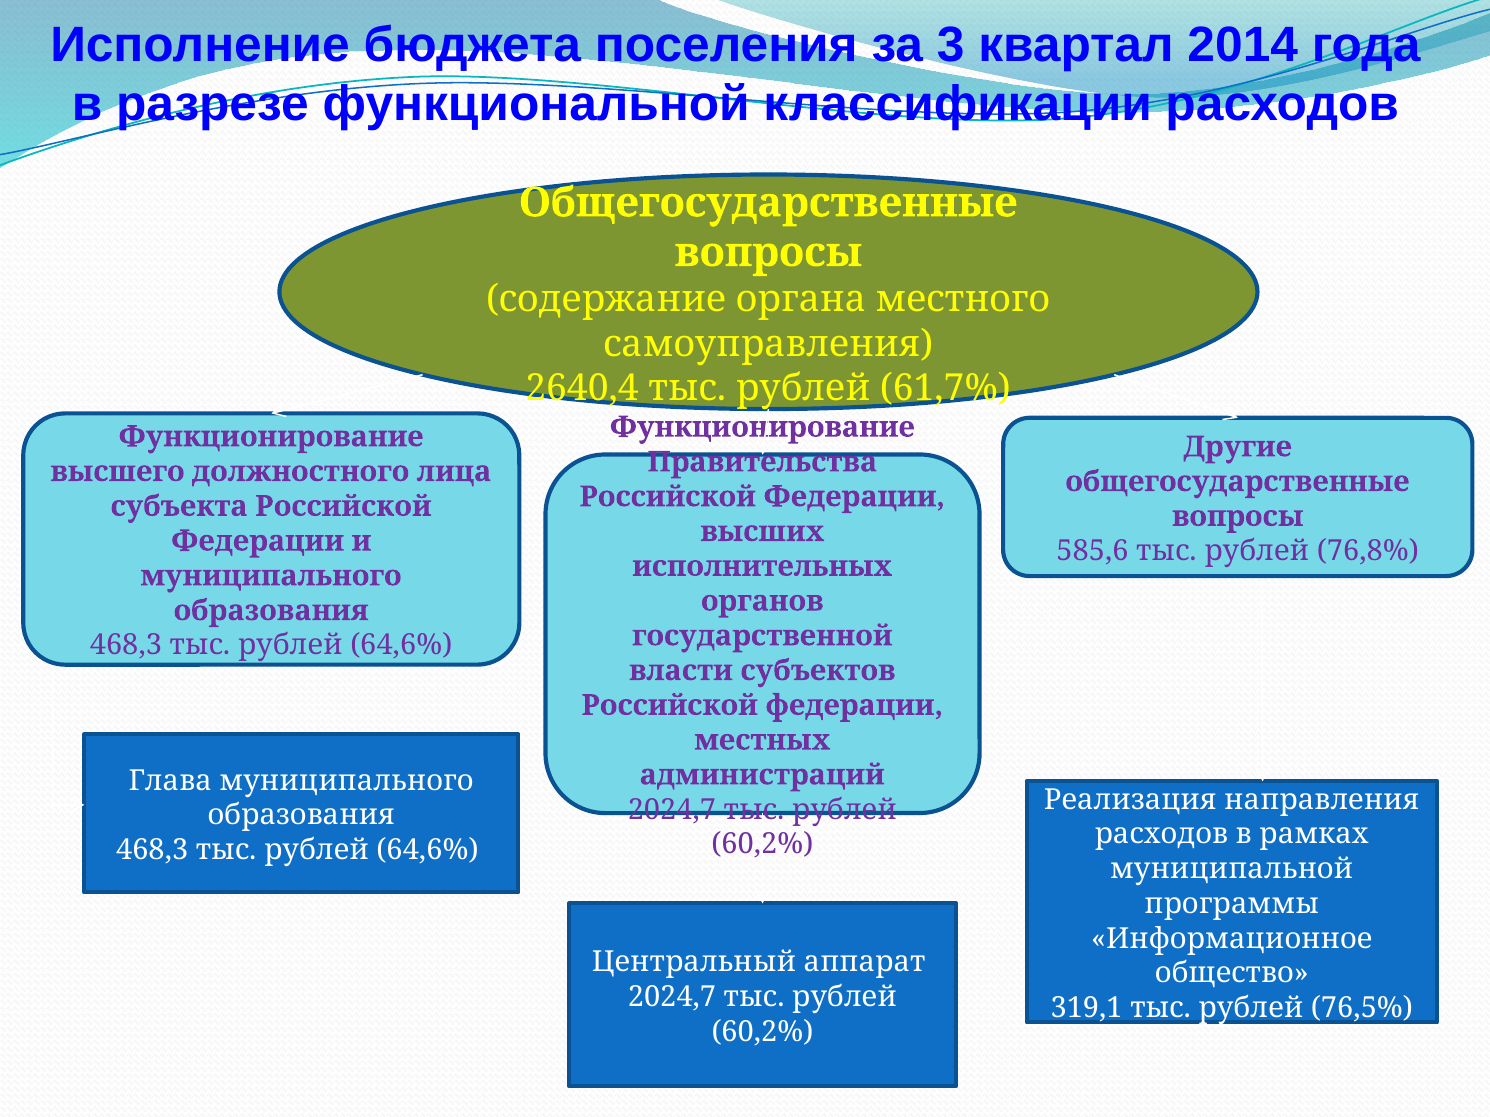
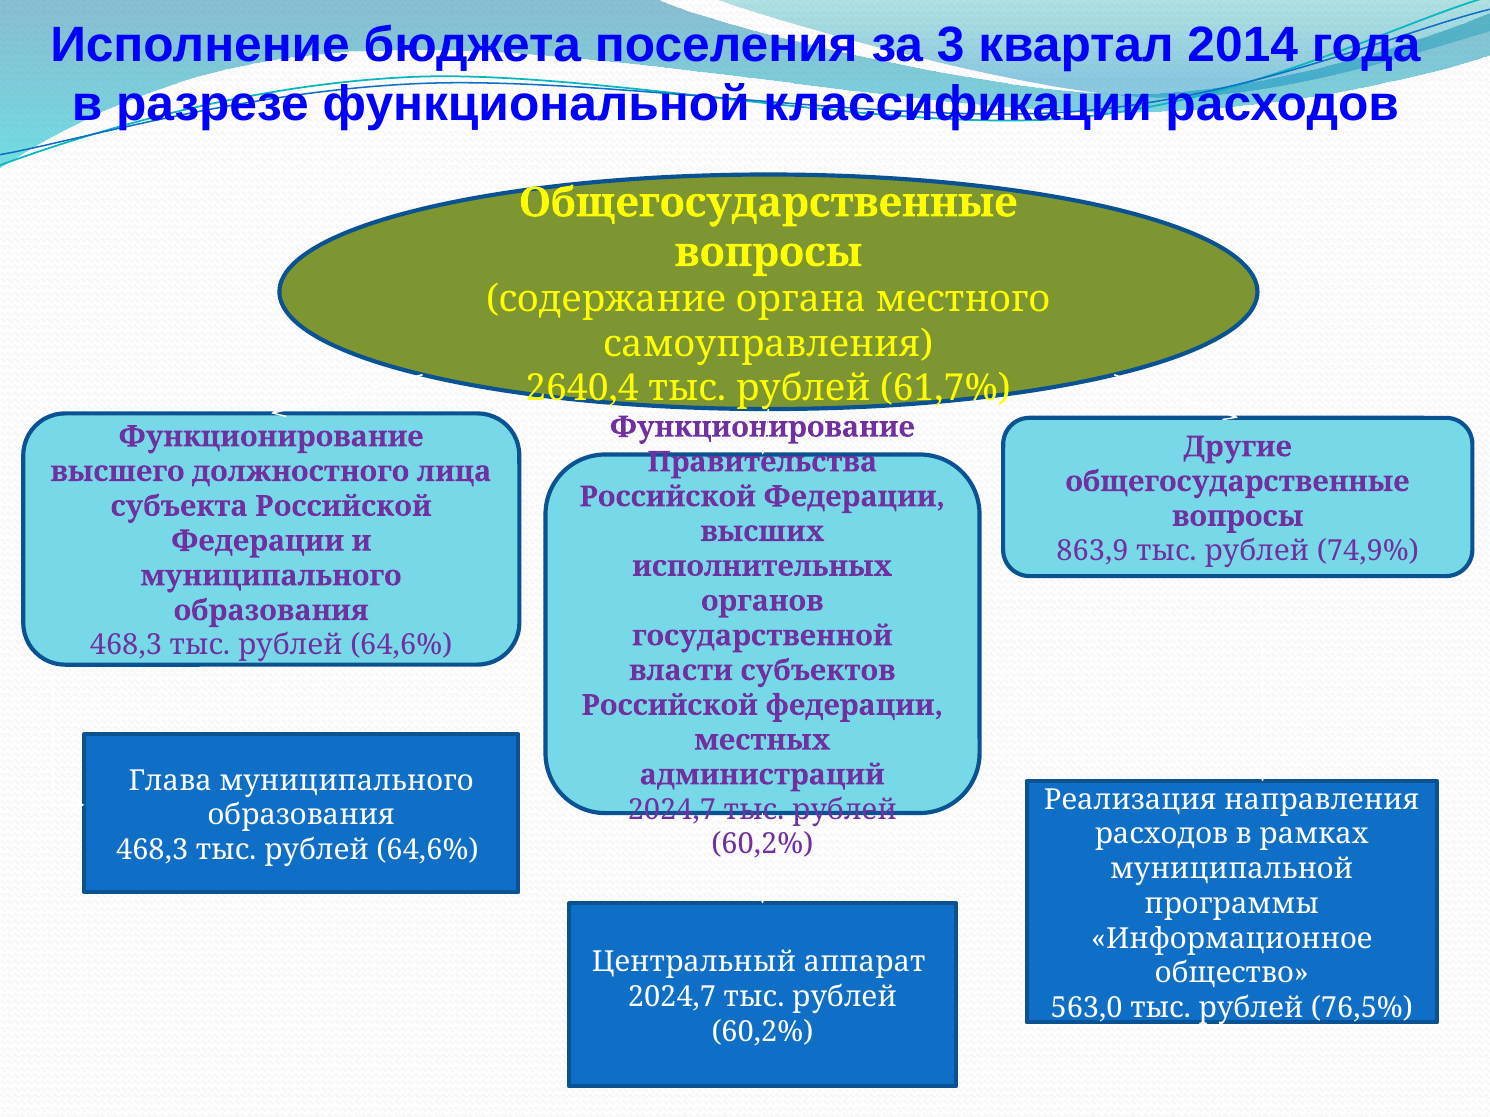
585,6: 585,6 -> 863,9
76,8%: 76,8% -> 74,9%
319,1: 319,1 -> 563,0
